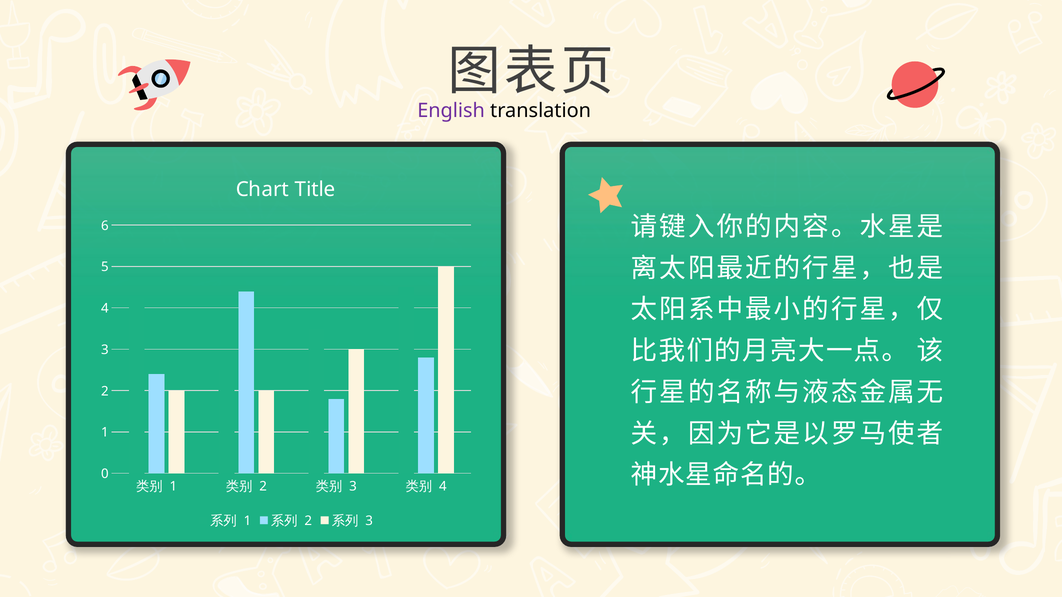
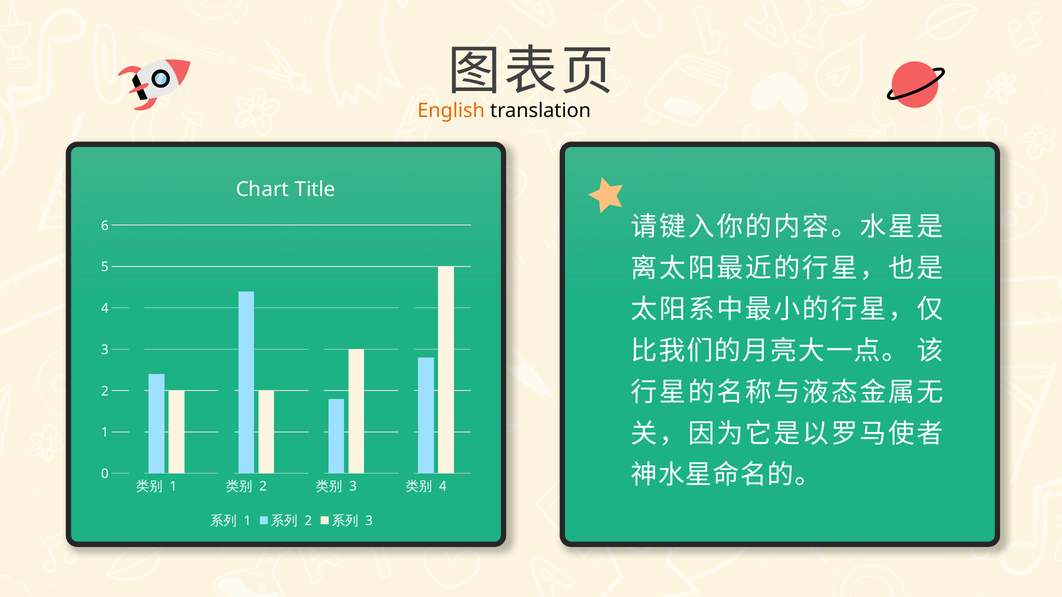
English colour: purple -> orange
